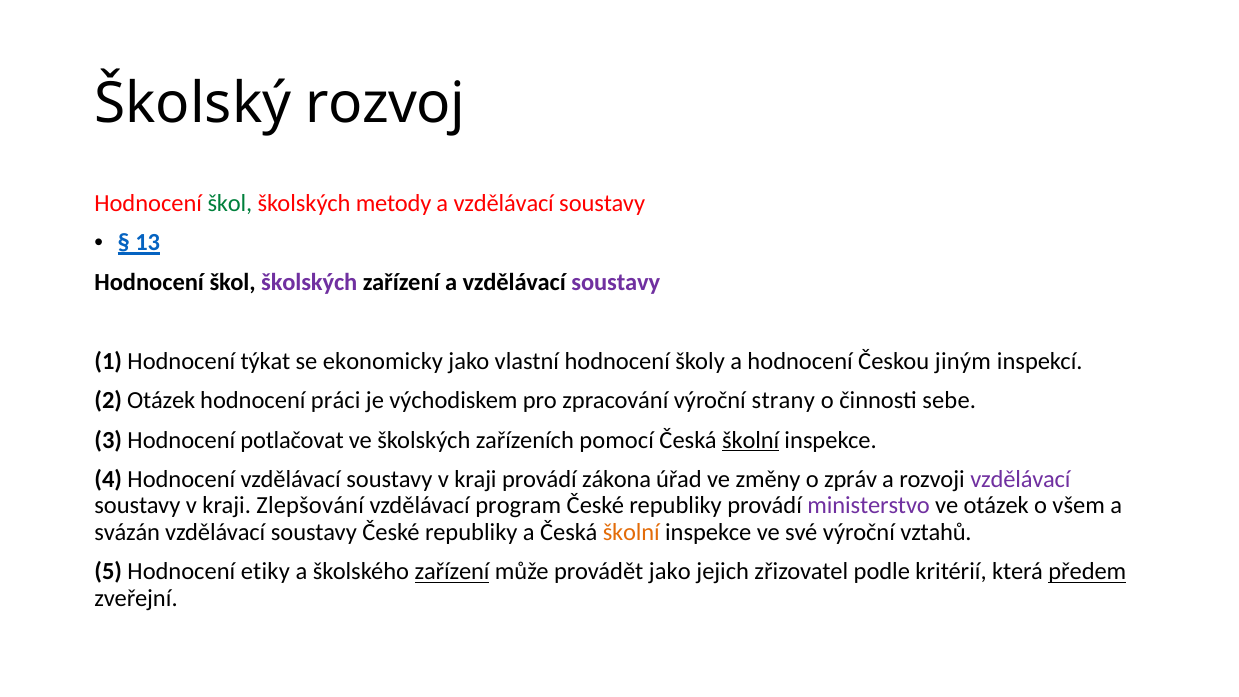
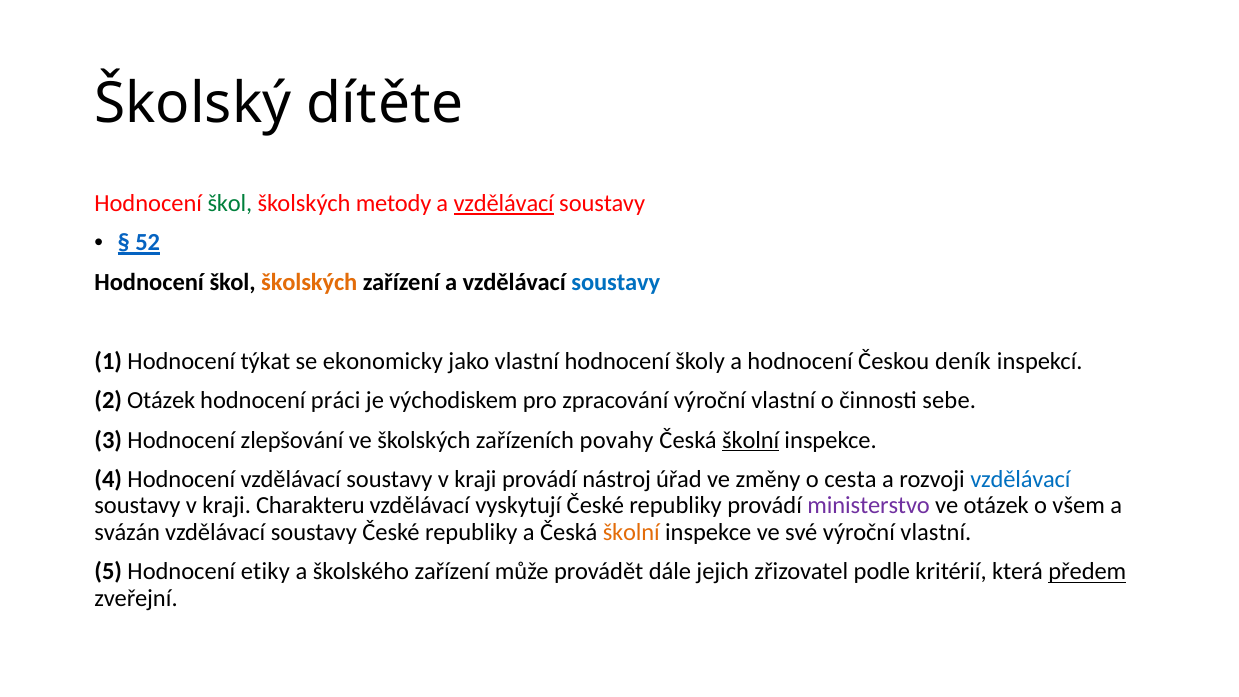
rozvoj: rozvoj -> dítěte
vzdělávací at (504, 203) underline: none -> present
13: 13 -> 52
školských at (309, 282) colour: purple -> orange
soustavy at (616, 282) colour: purple -> blue
jiným: jiným -> deník
zpracování výroční strany: strany -> vlastní
potlačovat: potlačovat -> zlepšování
pomocí: pomocí -> povahy
zákona: zákona -> nástroj
zpráv: zpráv -> cesta
vzdělávací at (1020, 479) colour: purple -> blue
Zlepšování: Zlepšování -> Charakteru
program: program -> vyskytují
své výroční vztahů: vztahů -> vlastní
zařízení at (452, 572) underline: present -> none
provádět jako: jako -> dále
